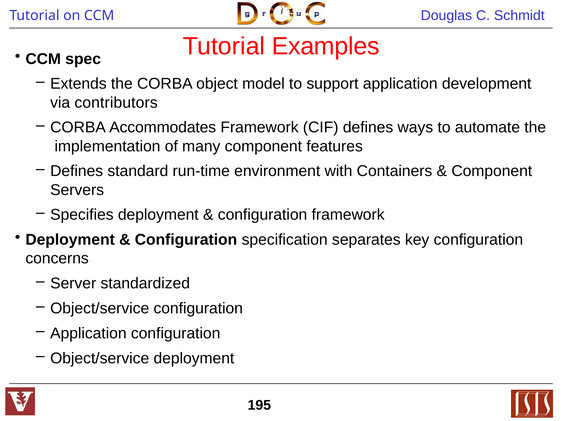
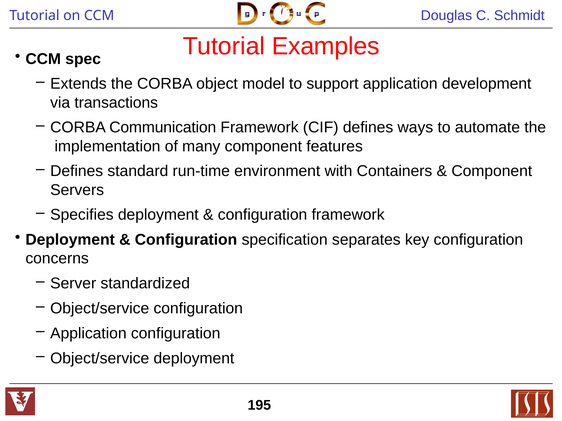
contributors: contributors -> transactions
Accommodates: Accommodates -> Communication
